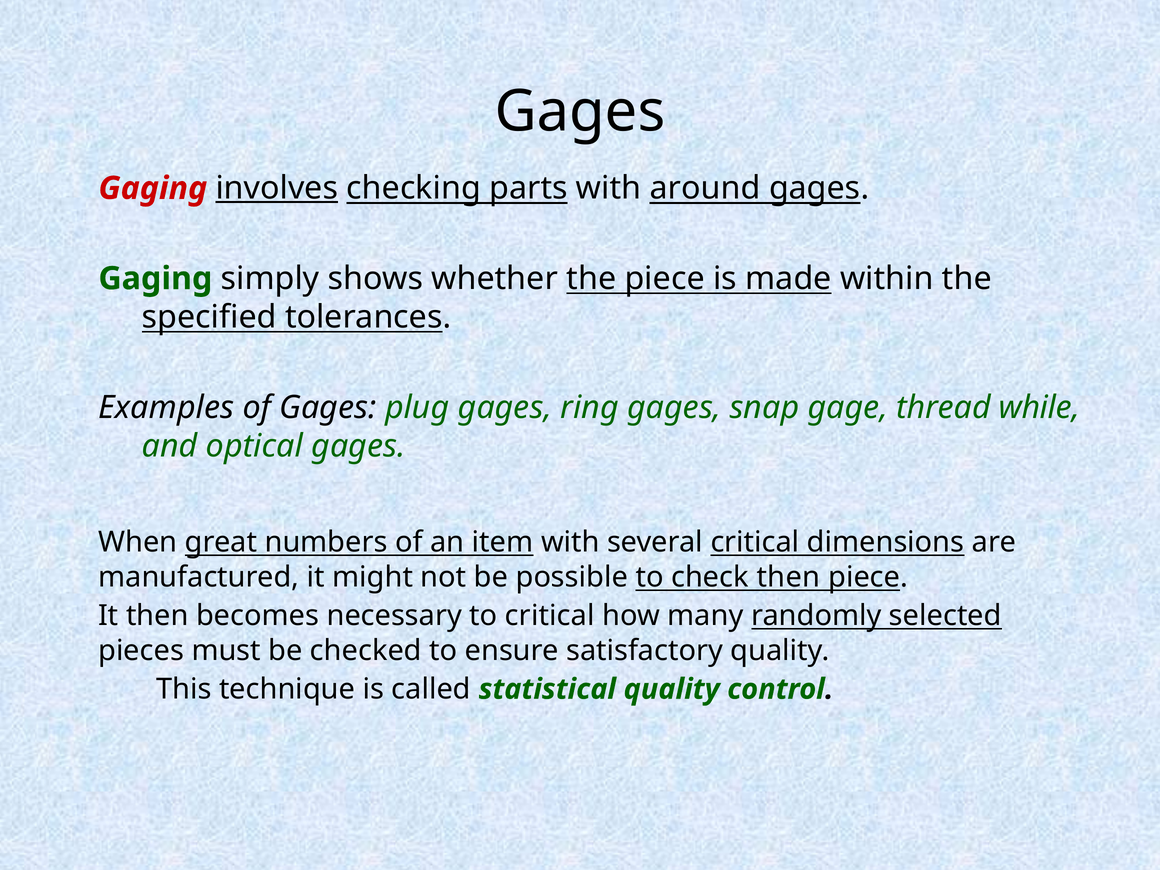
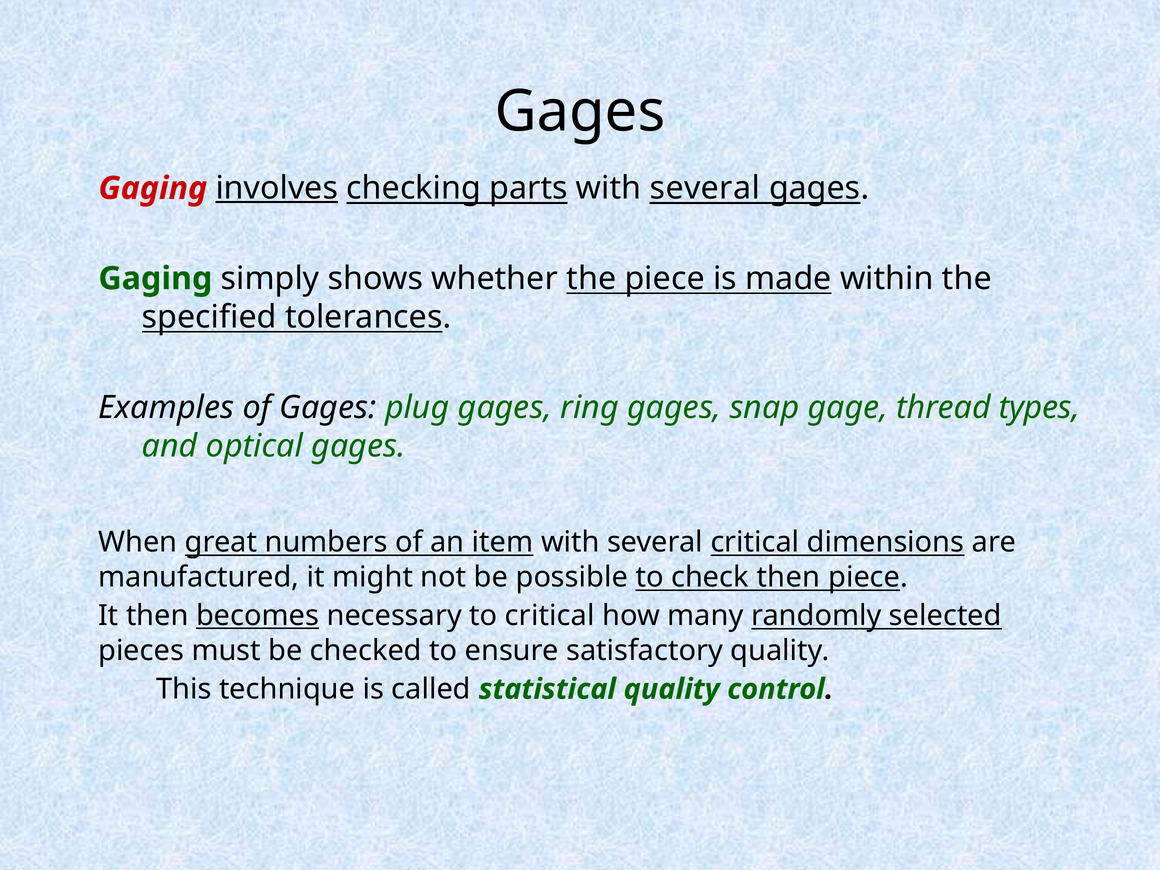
parts with around: around -> several
while: while -> types
becomes underline: none -> present
